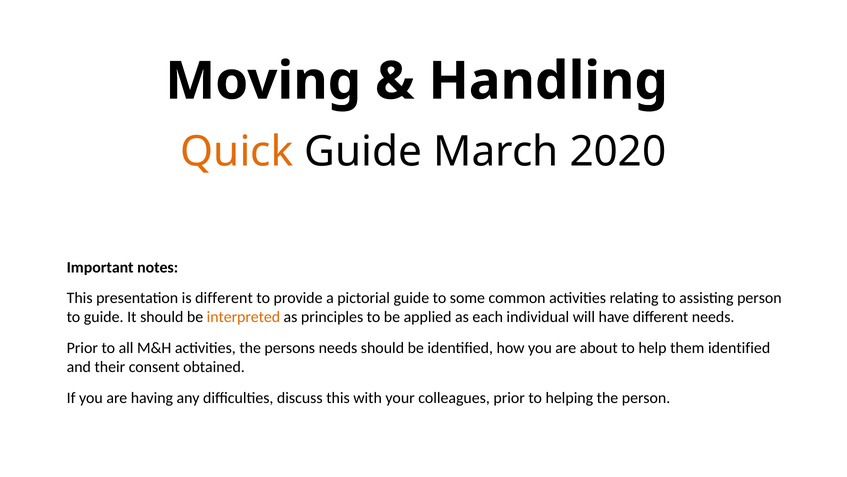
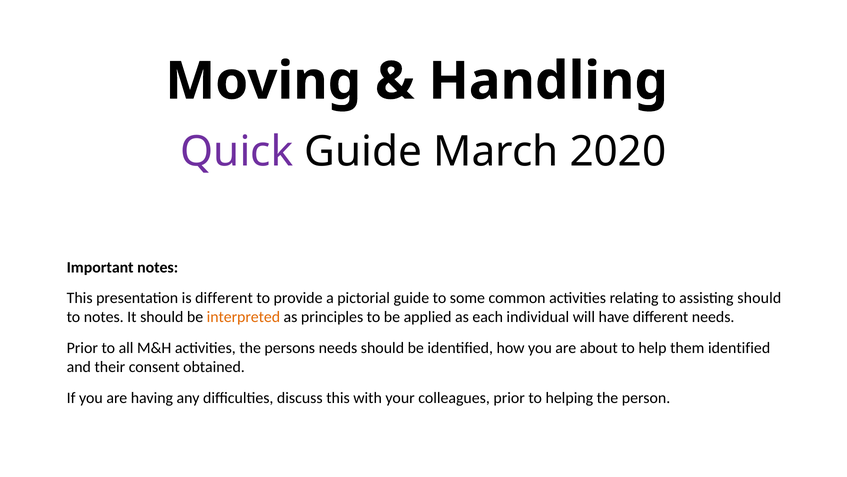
Quick colour: orange -> purple
assisting person: person -> should
to guide: guide -> notes
